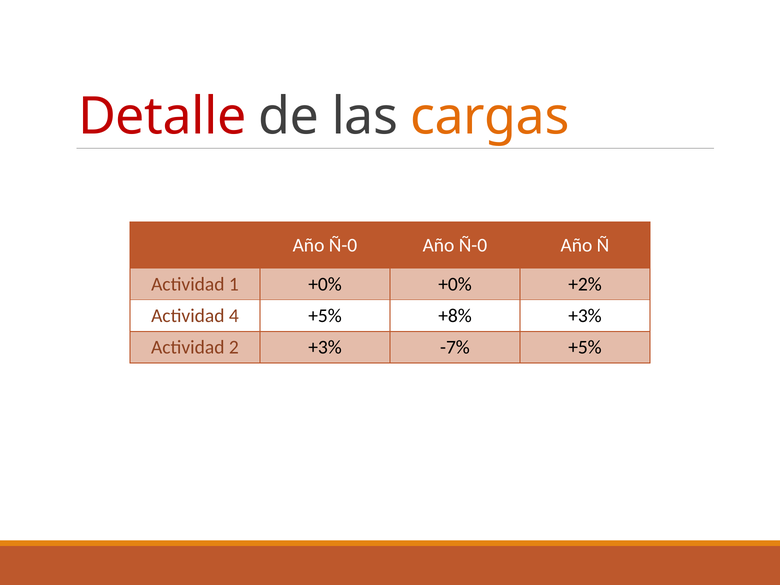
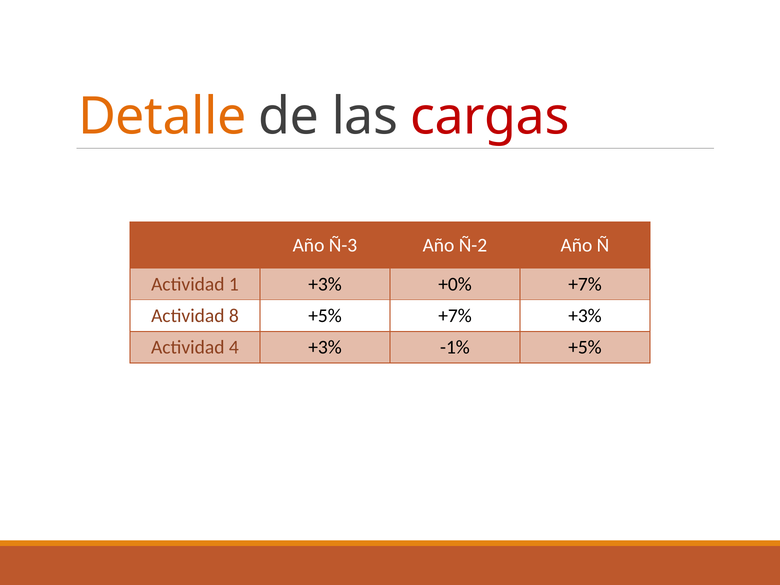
Detalle colour: red -> orange
cargas colour: orange -> red
Ñ-0 at (343, 245): Ñ-0 -> Ñ-3
Ñ-0 at (473, 245): Ñ-0 -> Ñ-2
1 +0%: +0% -> +3%
+0% +2%: +2% -> +7%
4: 4 -> 8
+5% +8%: +8% -> +7%
2: 2 -> 4
-7%: -7% -> -1%
